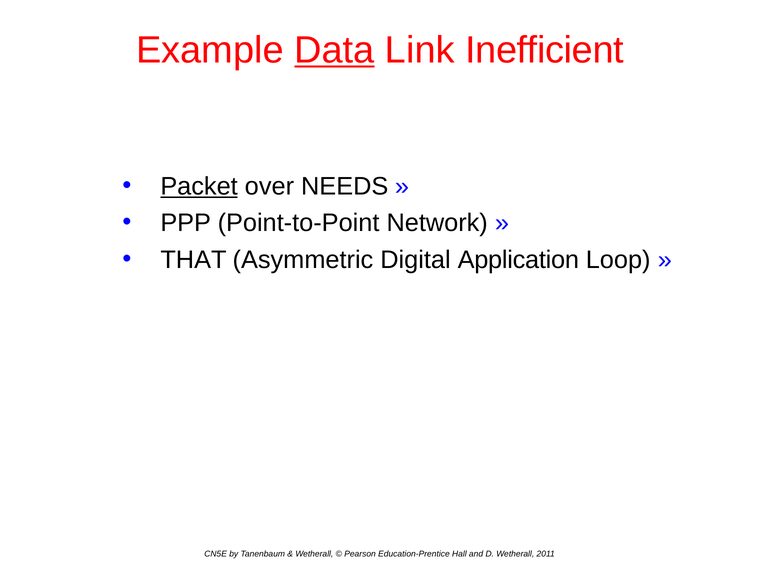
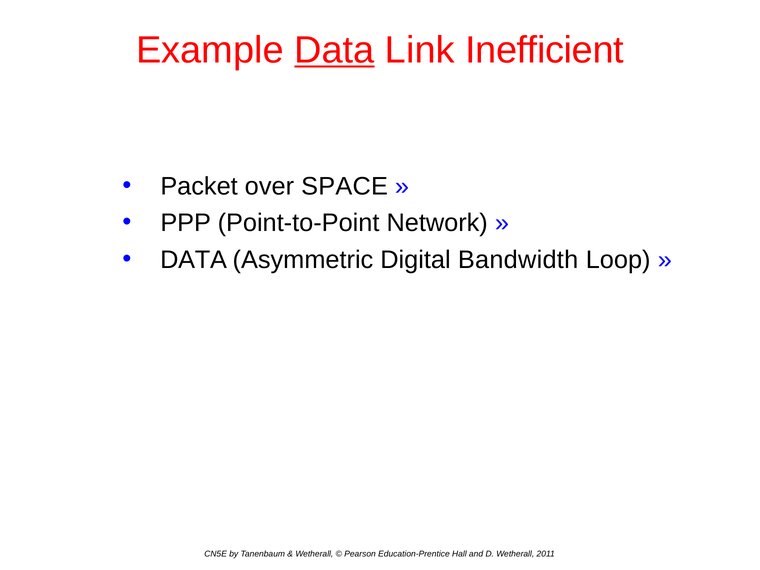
Packet underline: present -> none
NEEDS: NEEDS -> SPACE
THAT at (193, 260): THAT -> DATA
Application: Application -> Bandwidth
